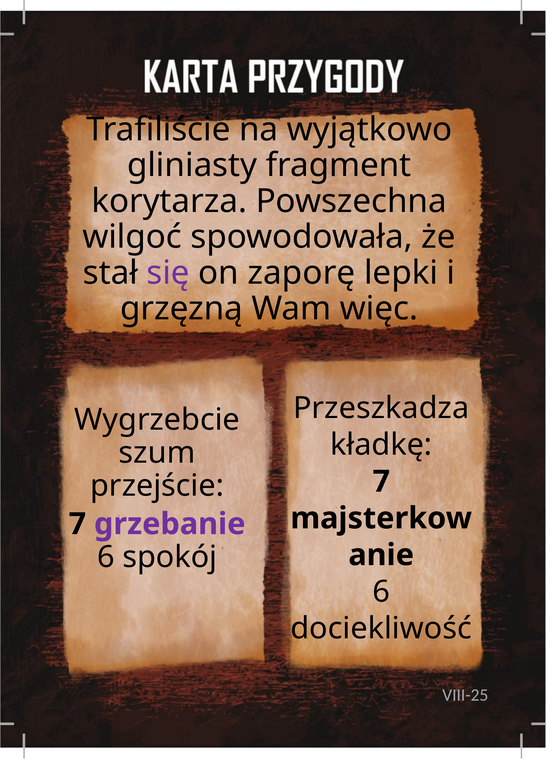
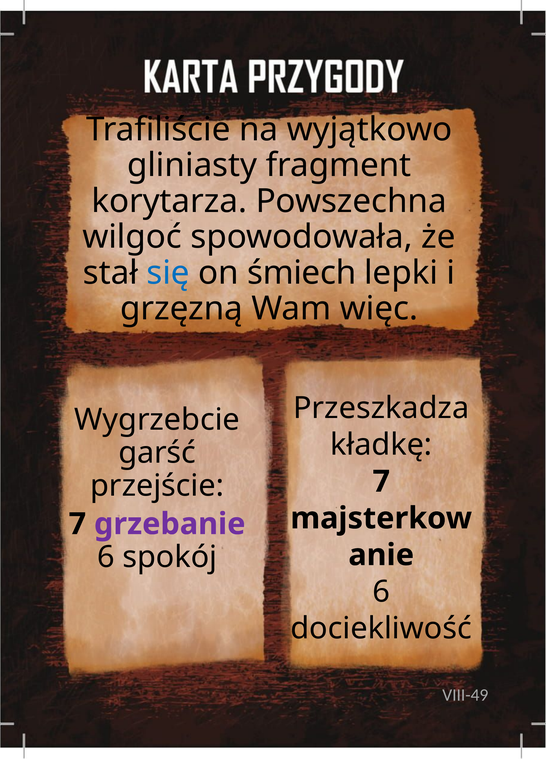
się colour: purple -> blue
zaporę: zaporę -> śmiech
szum: szum -> garść
VIII-25: VIII-25 -> VIII-49
